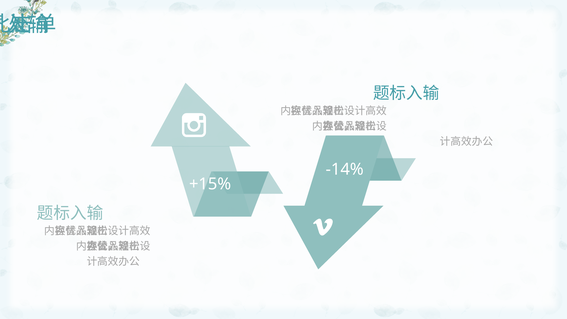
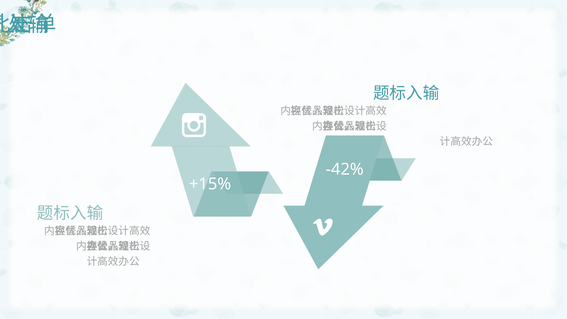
-14%: -14% -> -42%
